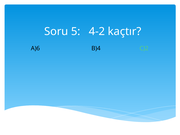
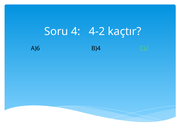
5: 5 -> 4
